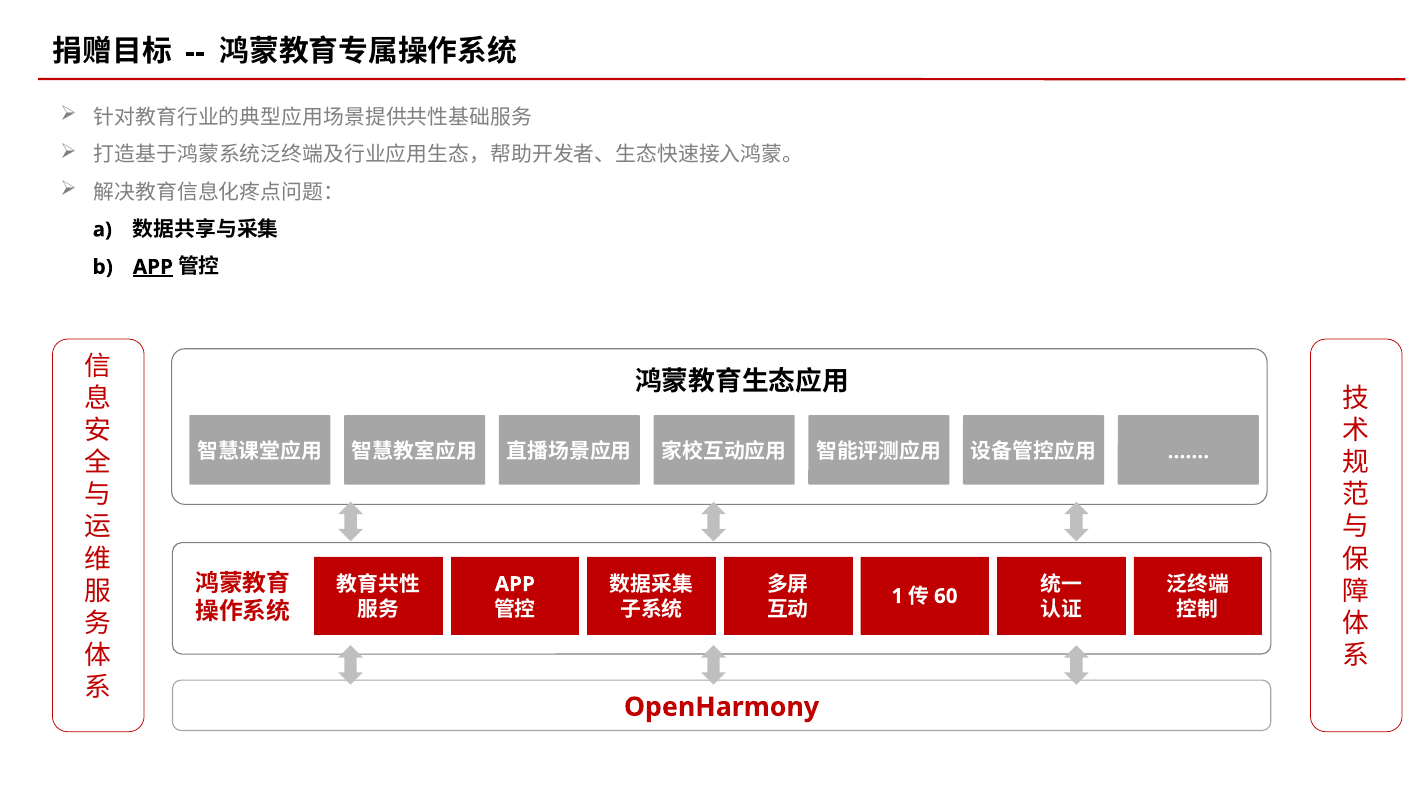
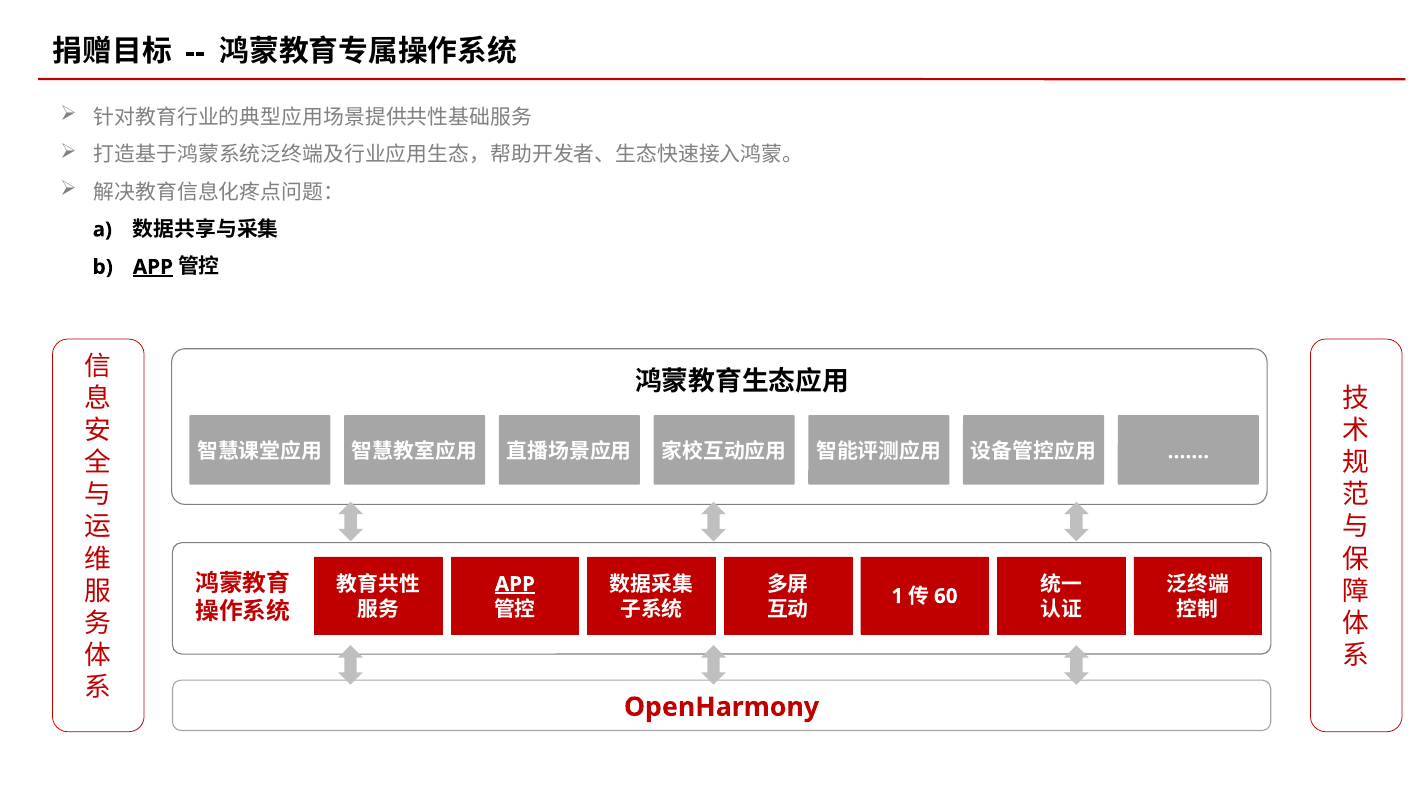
APP at (515, 585) underline: none -> present
